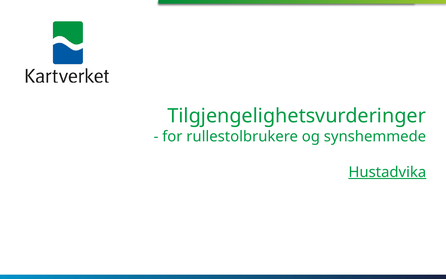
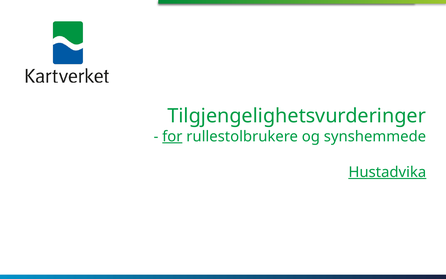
for underline: none -> present
